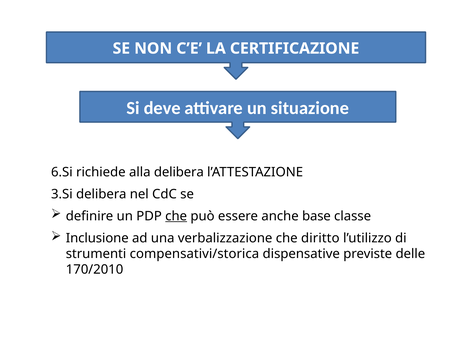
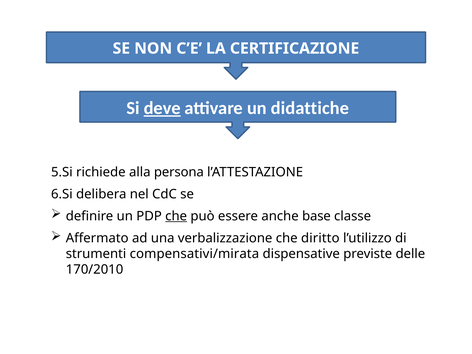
deve underline: none -> present
situazione: situazione -> didattiche
6.Si: 6.Si -> 5.Si
alla delibera: delibera -> persona
3.Si: 3.Si -> 6.Si
Inclusione: Inclusione -> Affermato
compensativi/storica: compensativi/storica -> compensativi/mirata
